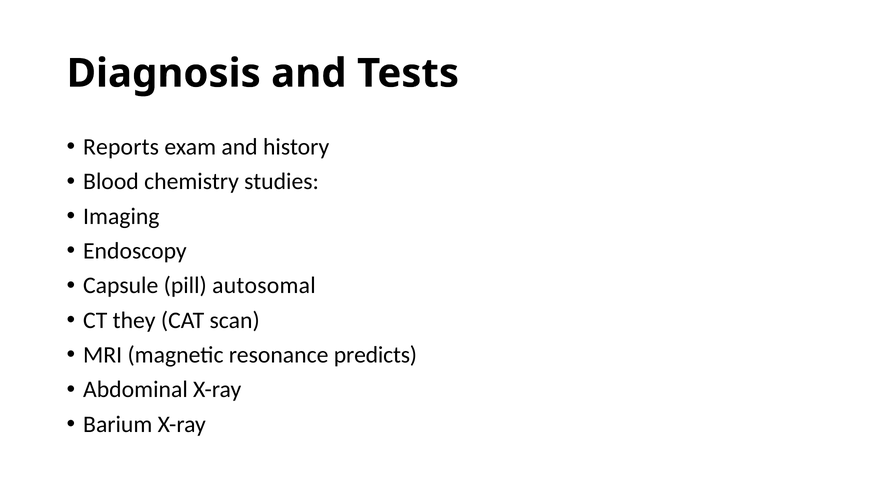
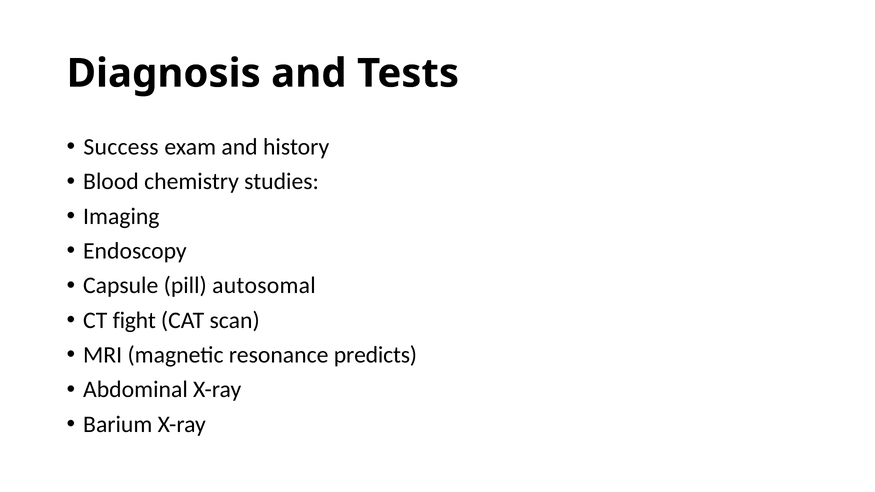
Reports: Reports -> Success
they: they -> fight
